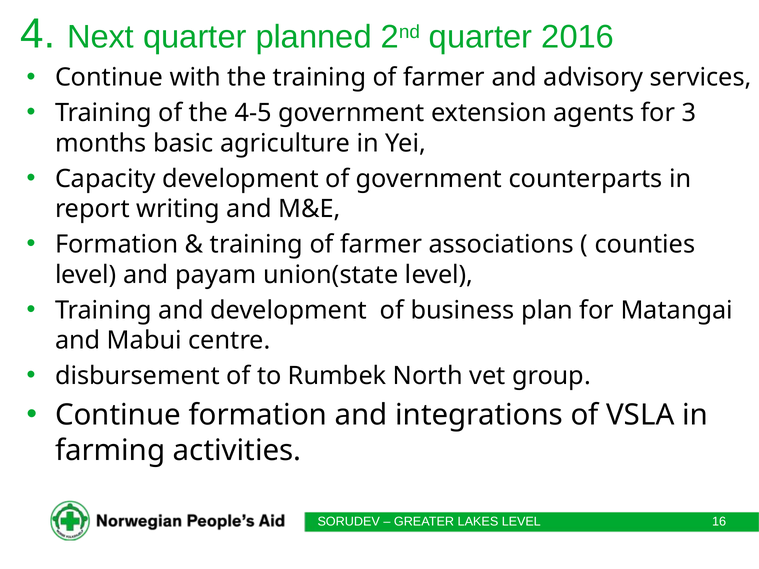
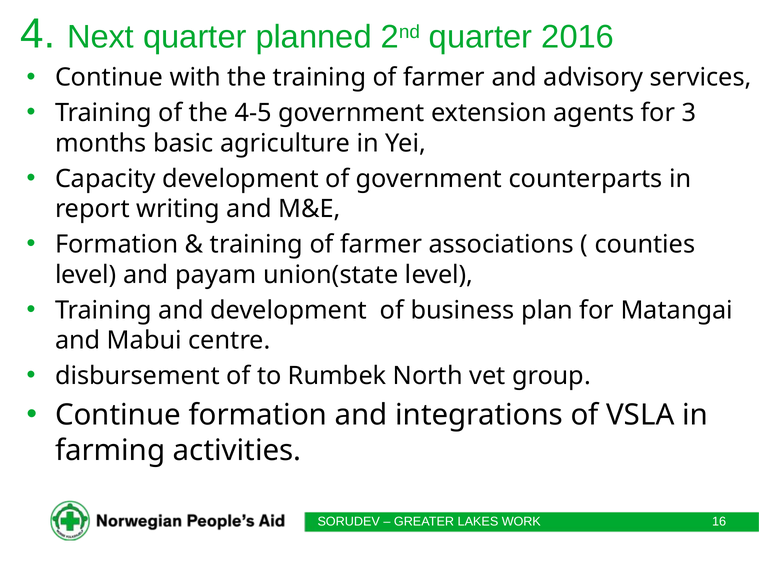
LAKES LEVEL: LEVEL -> WORK
